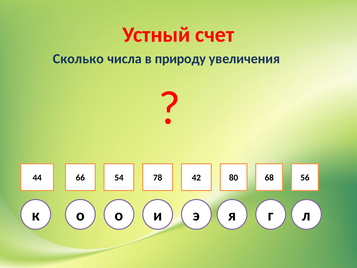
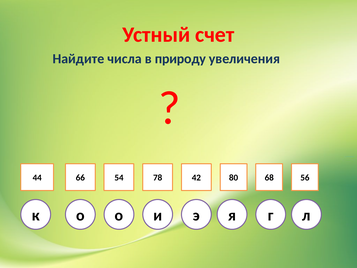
Сколько: Сколько -> Найдите
